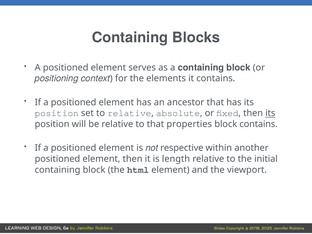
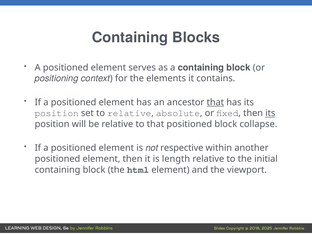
that at (215, 102) underline: none -> present
that properties: properties -> positioned
block contains: contains -> collapse
